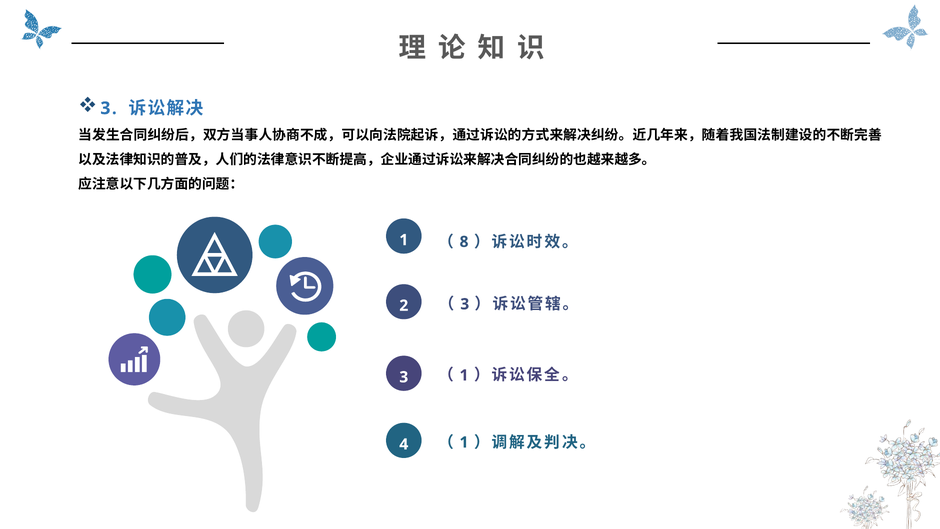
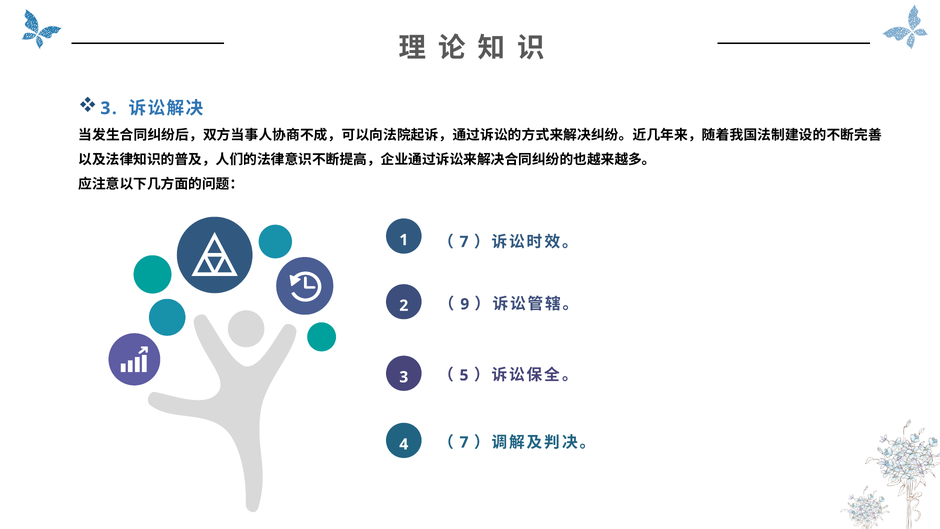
8 at (464, 242): 8 -> 7
3 at (465, 304): 3 -> 9
1 at (464, 375): 1 -> 5
1 at (464, 442): 1 -> 7
